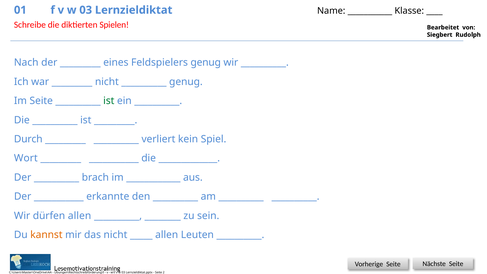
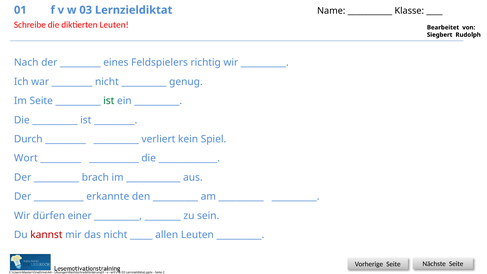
diktierten Spielen: Spielen -> Leuten
Feldspielers genug: genug -> richtig
dürfen allen: allen -> einer
kannst colour: orange -> red
